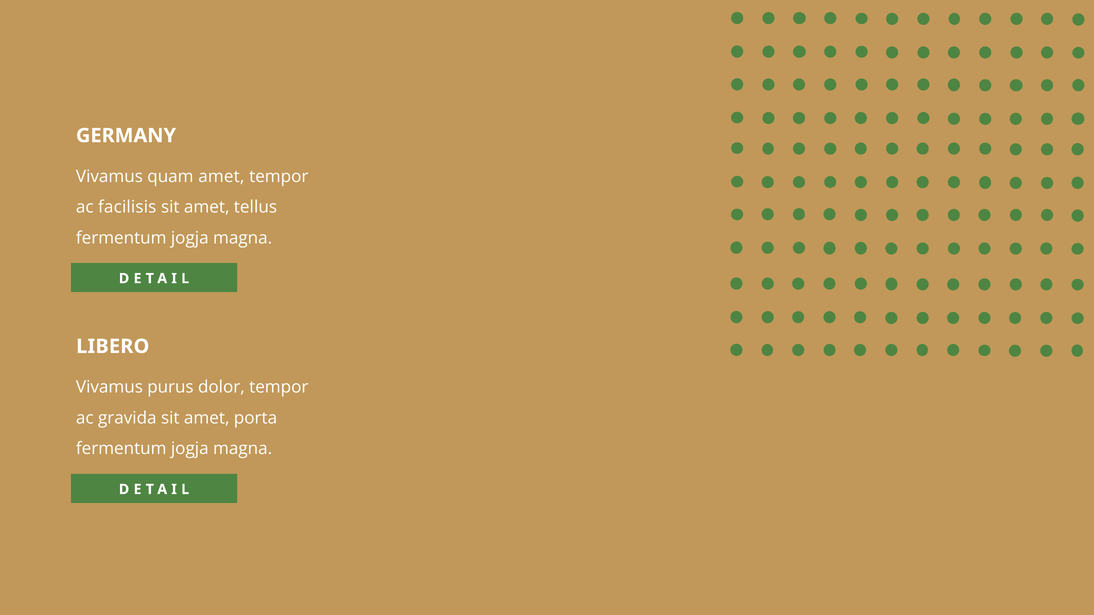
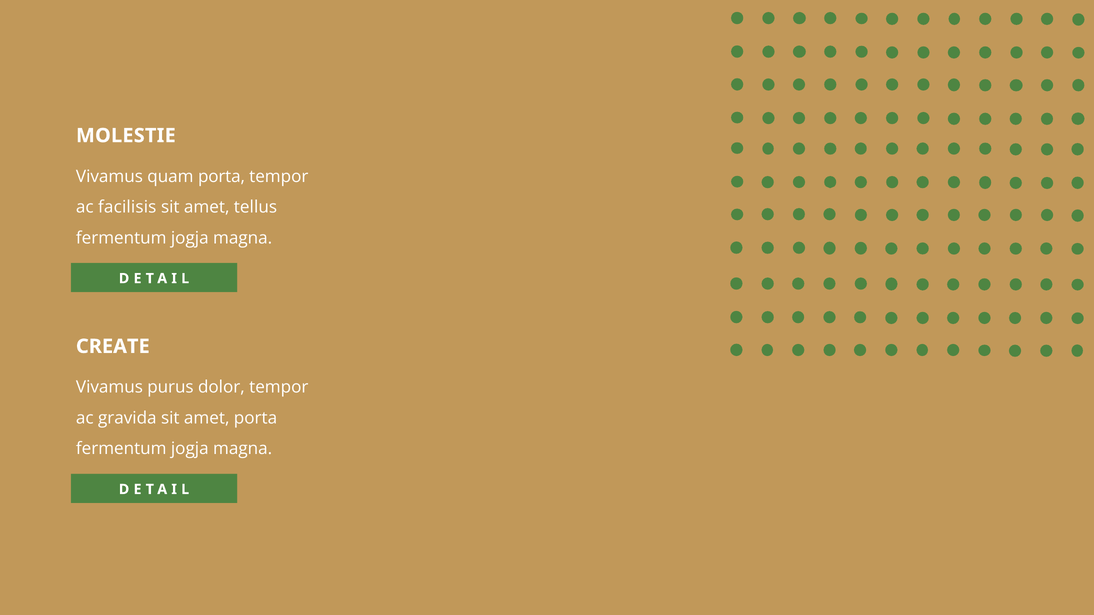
GERMANY: GERMANY -> MOLESTIE
quam amet: amet -> porta
LIBERO: LIBERO -> CREATE
